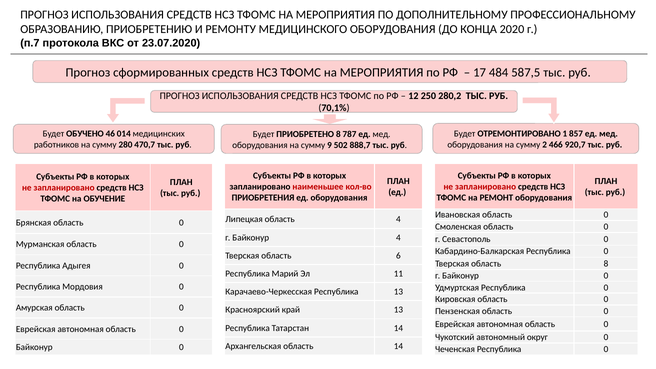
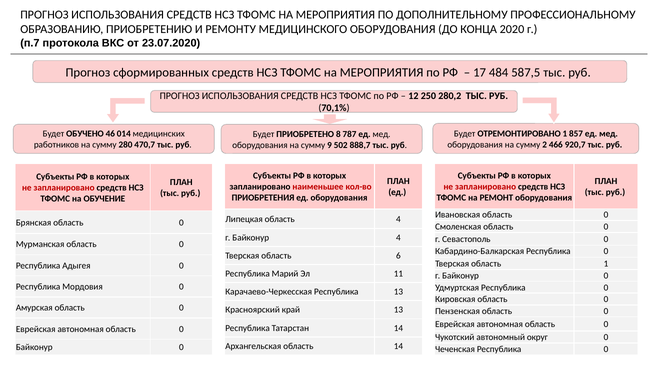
область 8: 8 -> 1
